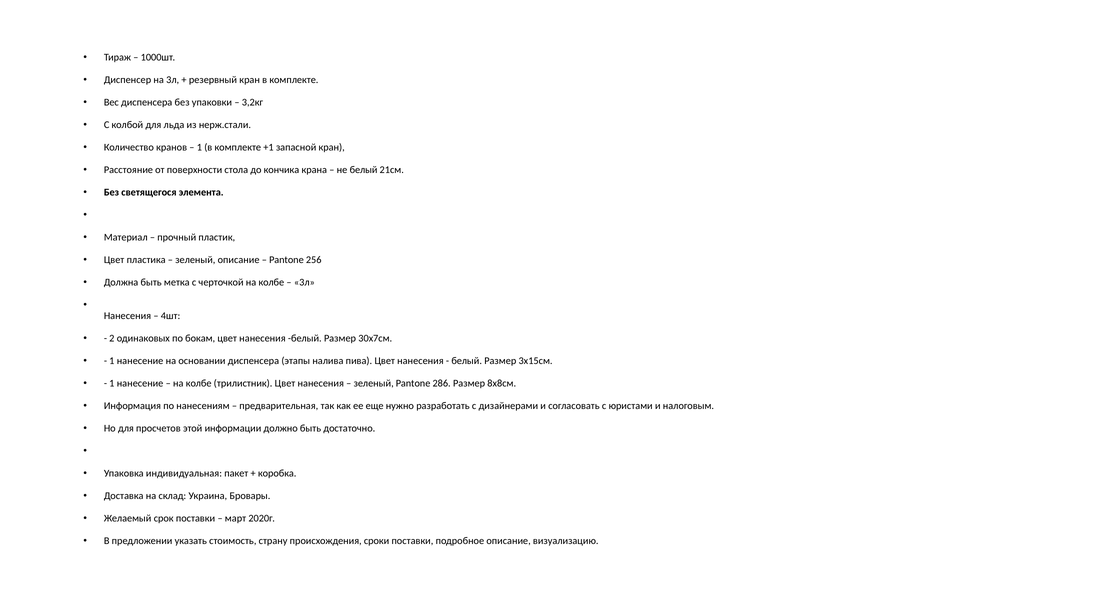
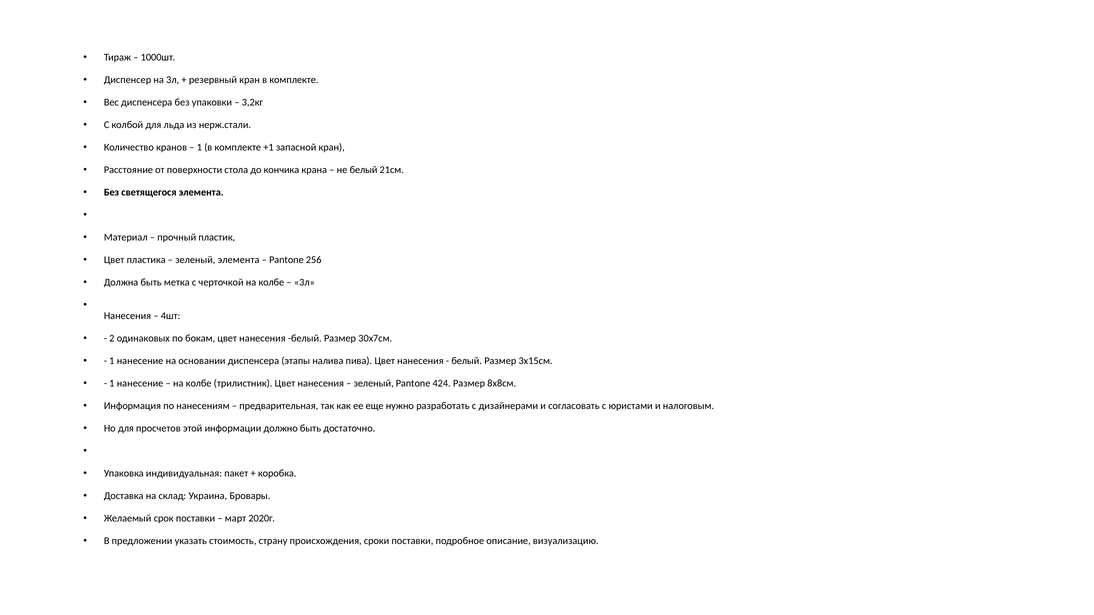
зеленый описание: описание -> элемента
286: 286 -> 424
